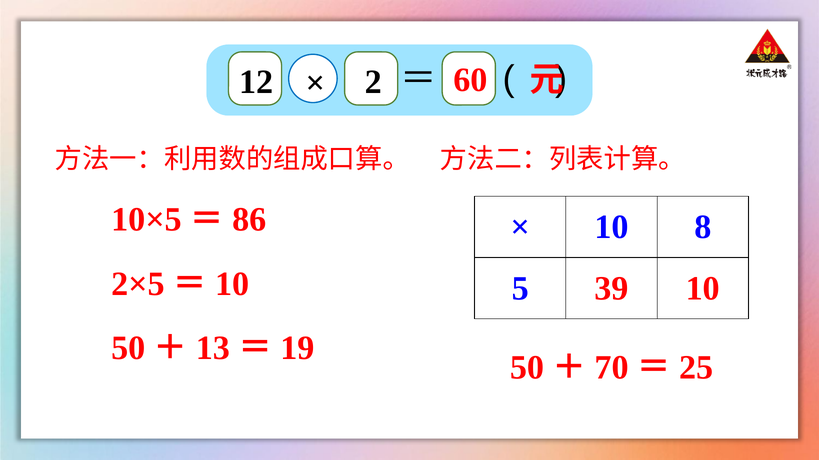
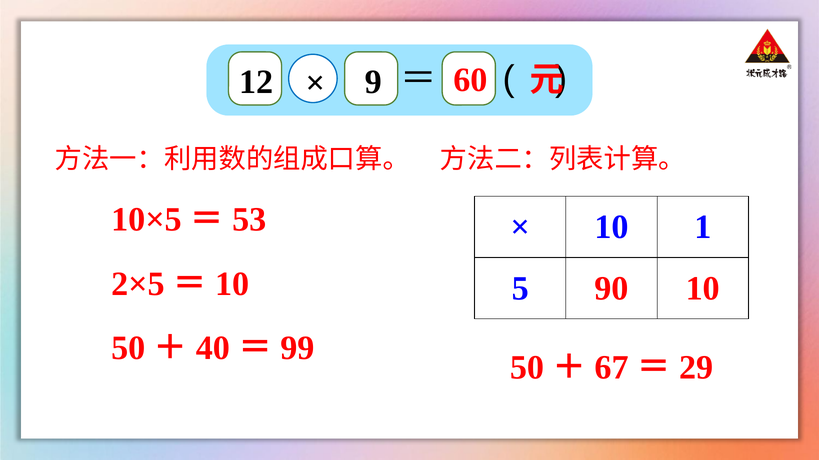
2: 2 -> 9
86: 86 -> 53
8: 8 -> 1
39: 39 -> 90
13: 13 -> 40
19: 19 -> 99
70: 70 -> 67
25: 25 -> 29
